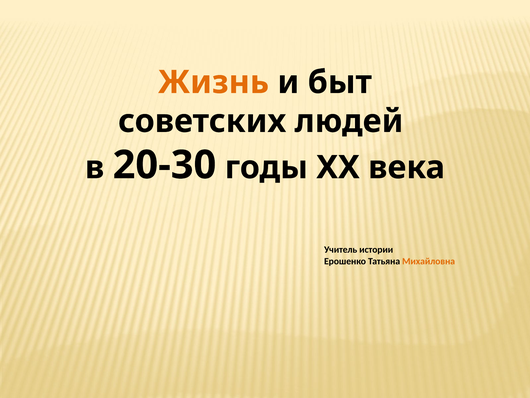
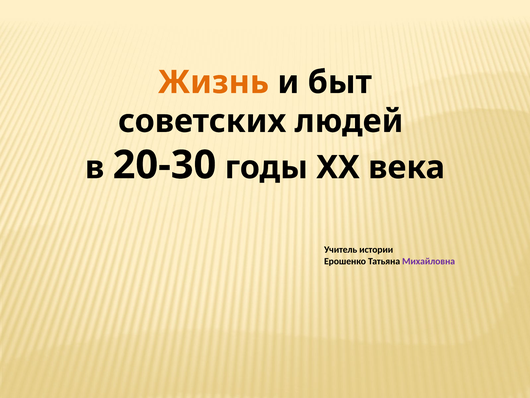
Михайловна colour: orange -> purple
